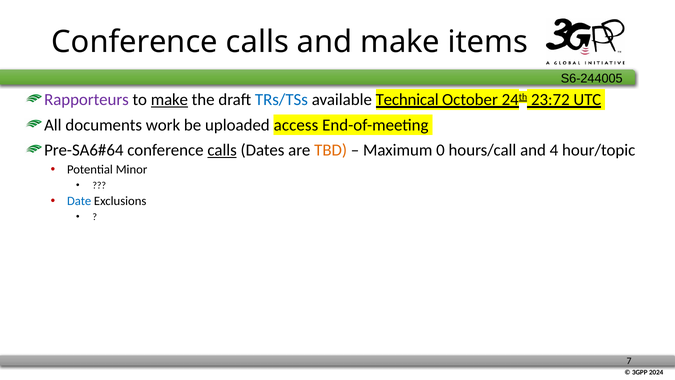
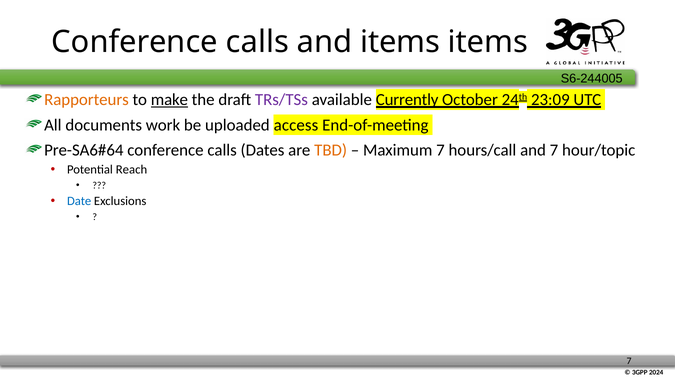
and make: make -> items
Rapporteurs colour: purple -> orange
TRs/TSs colour: blue -> purple
Technical: Technical -> Currently
23:72: 23:72 -> 23:09
calls at (222, 150) underline: present -> none
Maximum 0: 0 -> 7
and 4: 4 -> 7
Minor: Minor -> Reach
